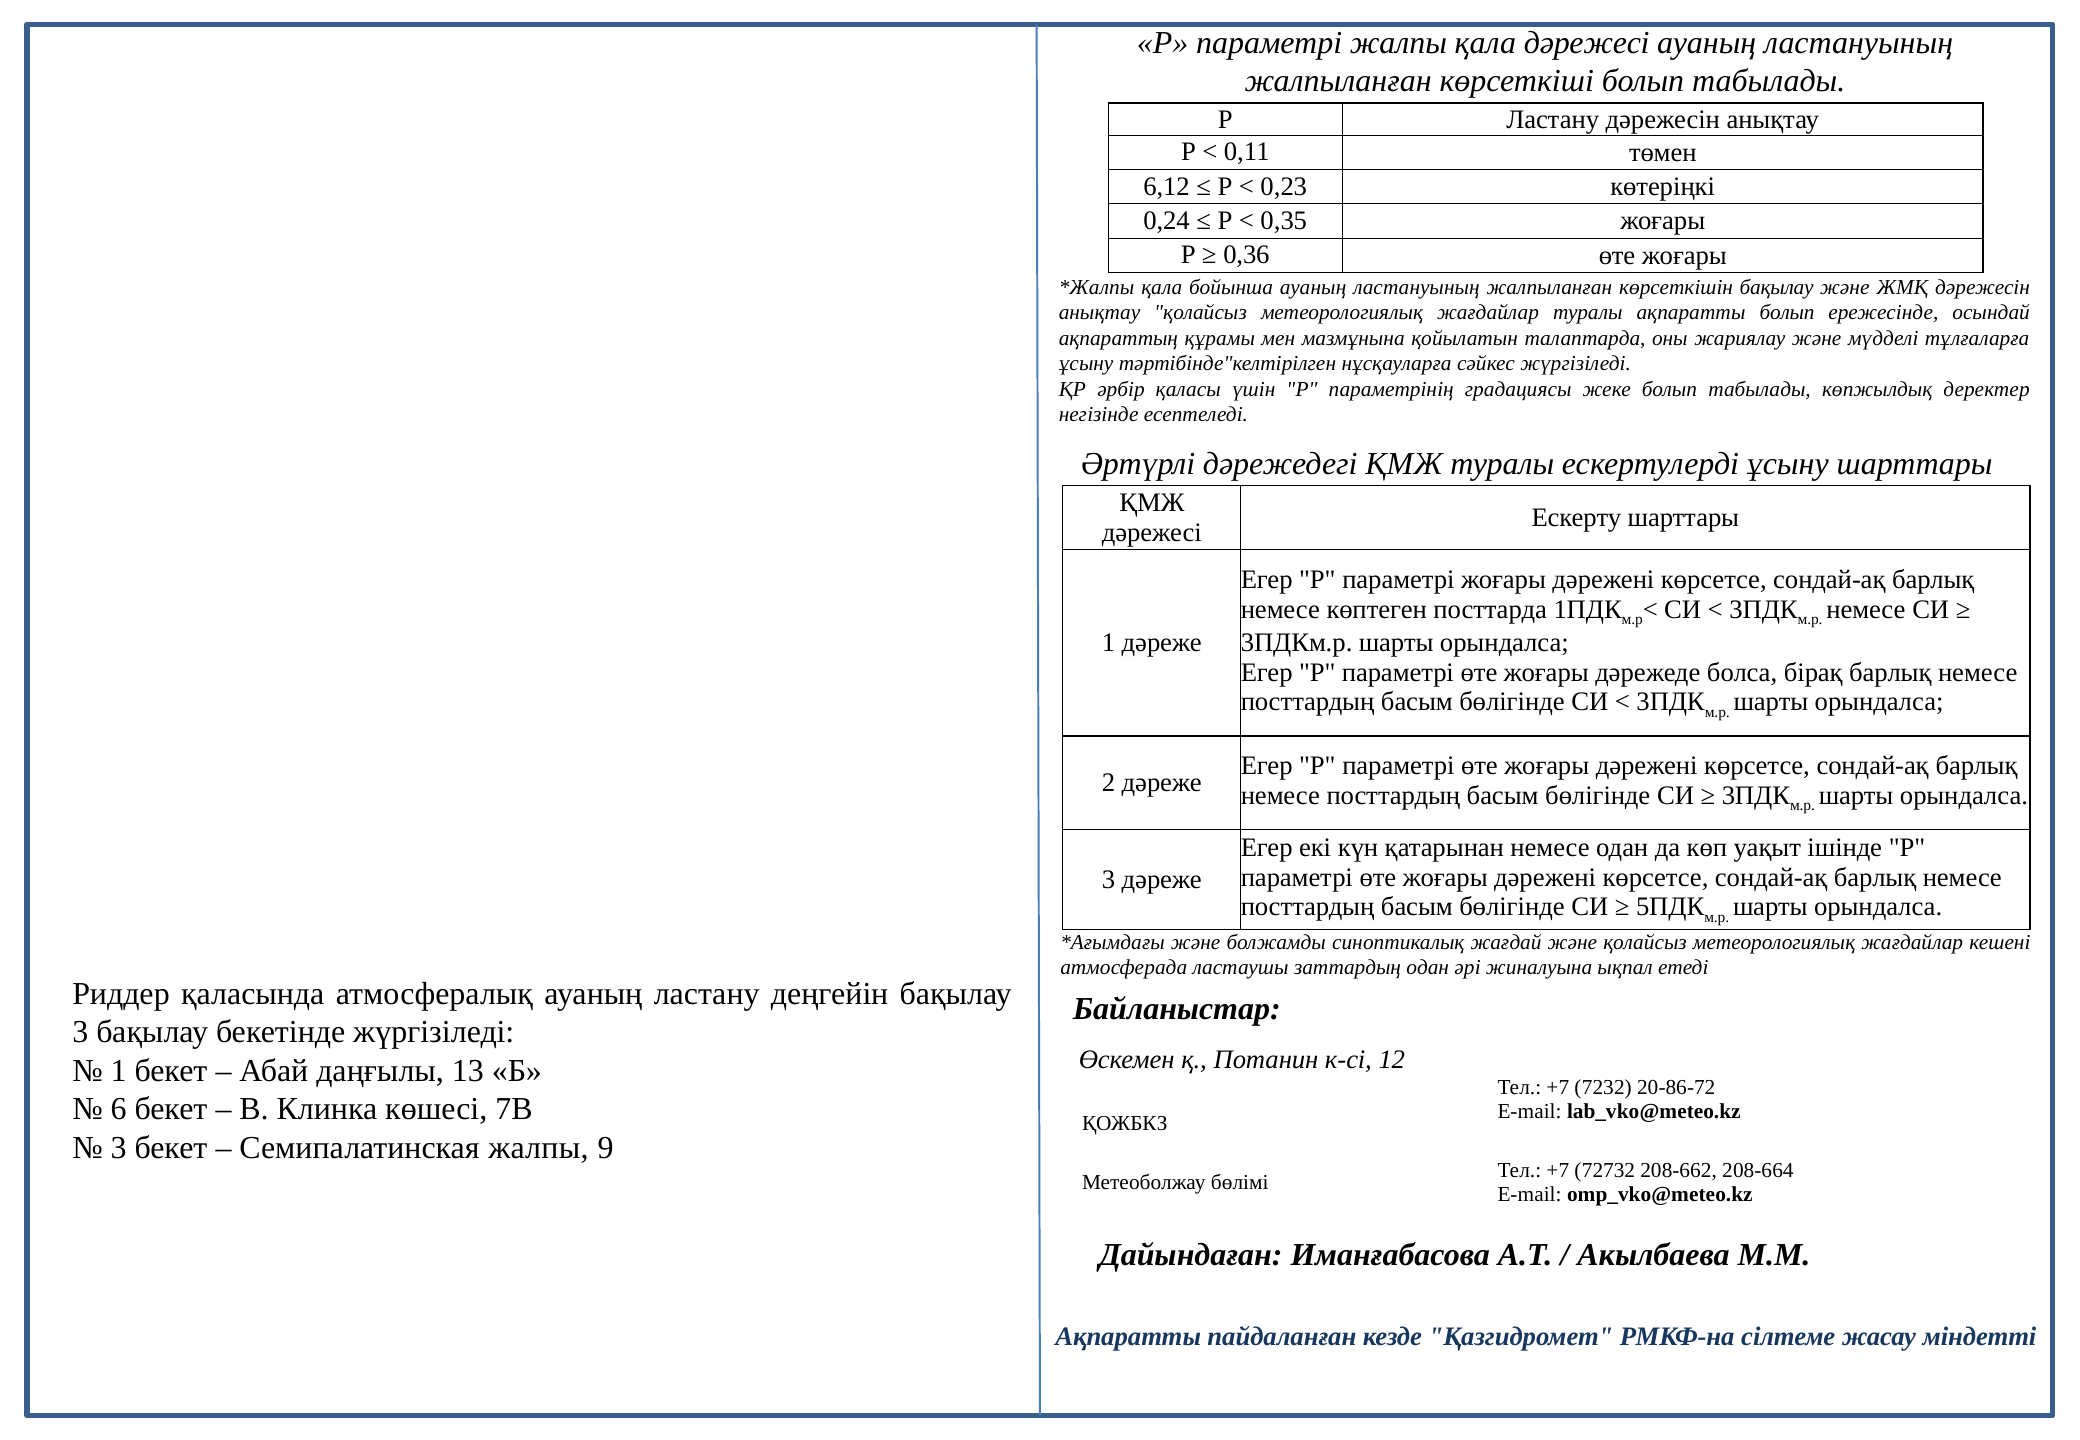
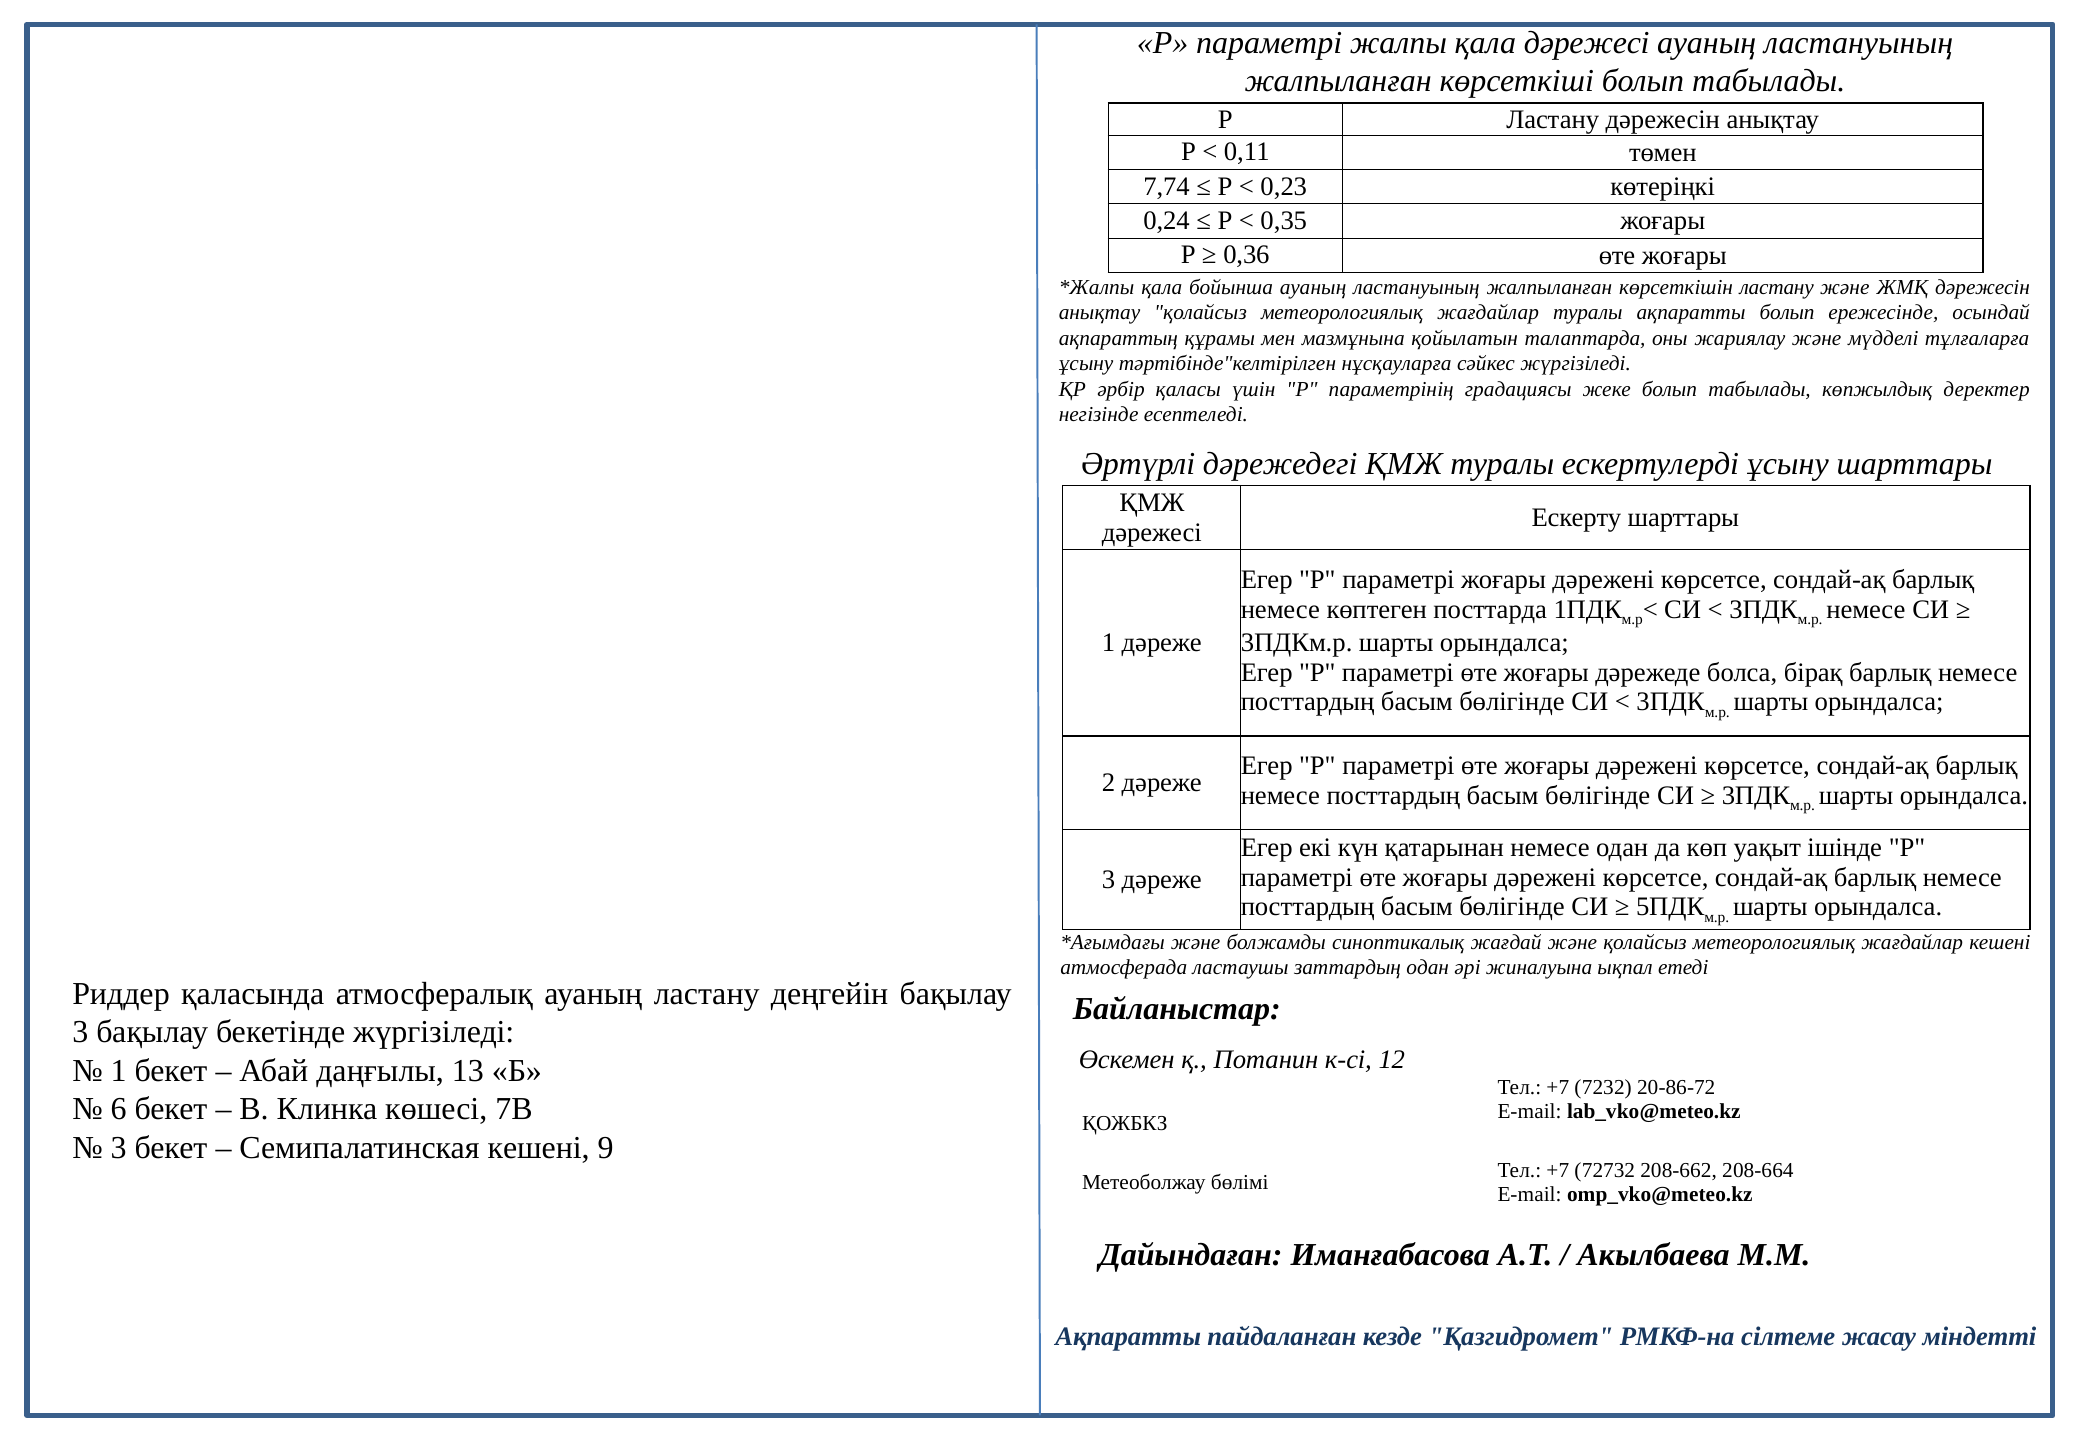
6,12: 6,12 -> 7,74
көрсеткішін бақылау: бақылау -> ластану
Семипалатинская жалпы: жалпы -> кешені
